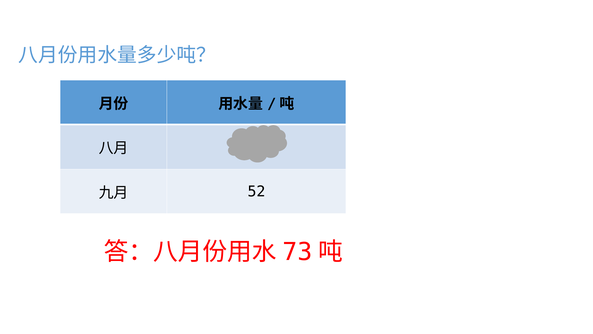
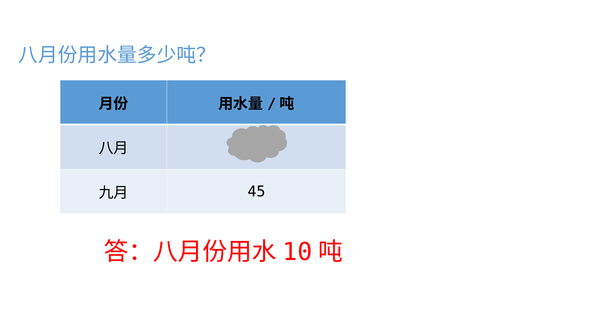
52: 52 -> 45
73: 73 -> 10
